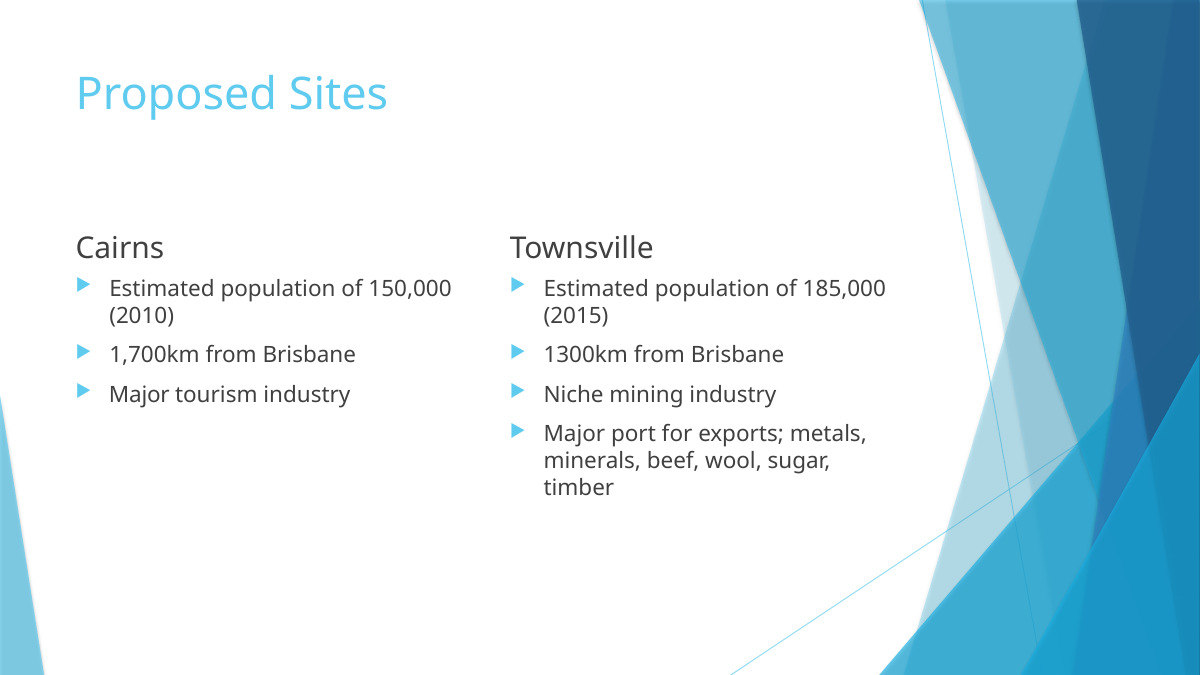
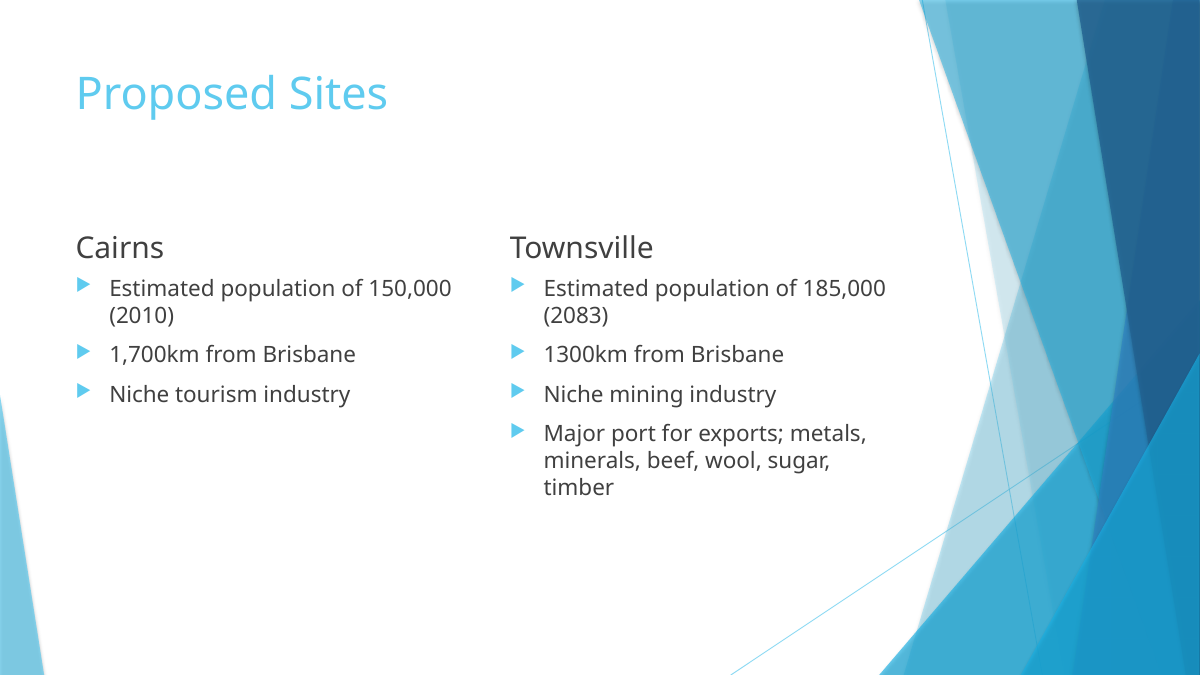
2015: 2015 -> 2083
Major at (139, 395): Major -> Niche
